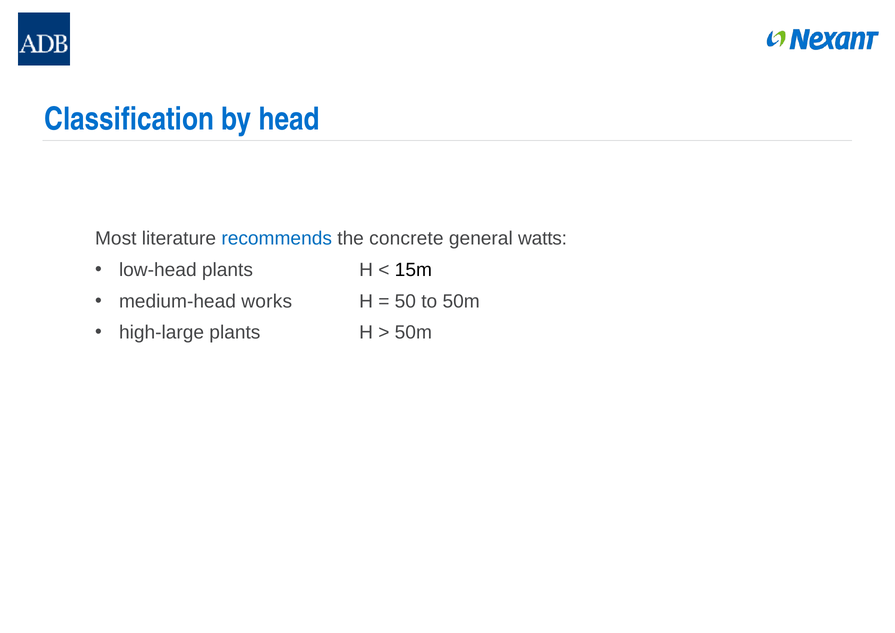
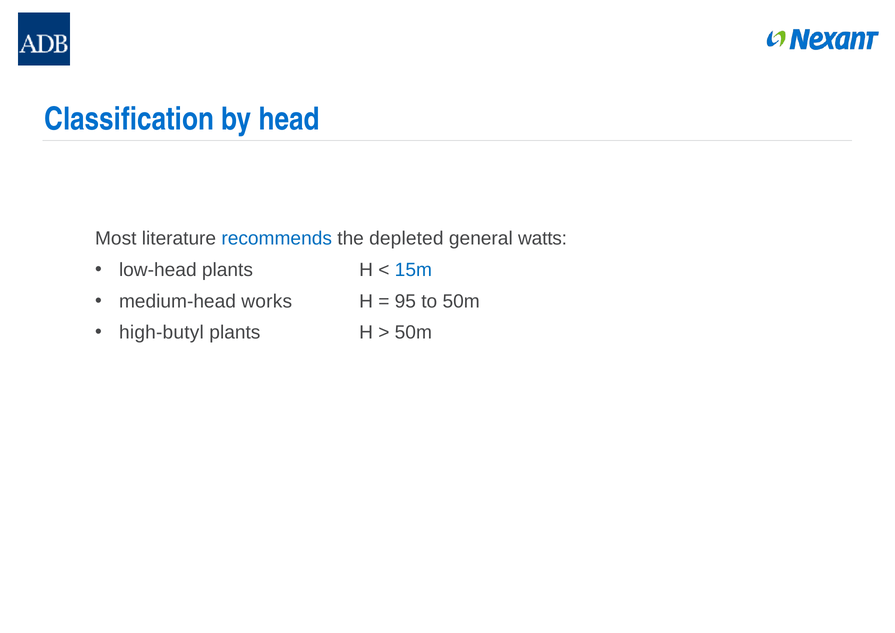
concrete: concrete -> depleted
15m colour: black -> blue
50: 50 -> 95
high-large: high-large -> high-butyl
